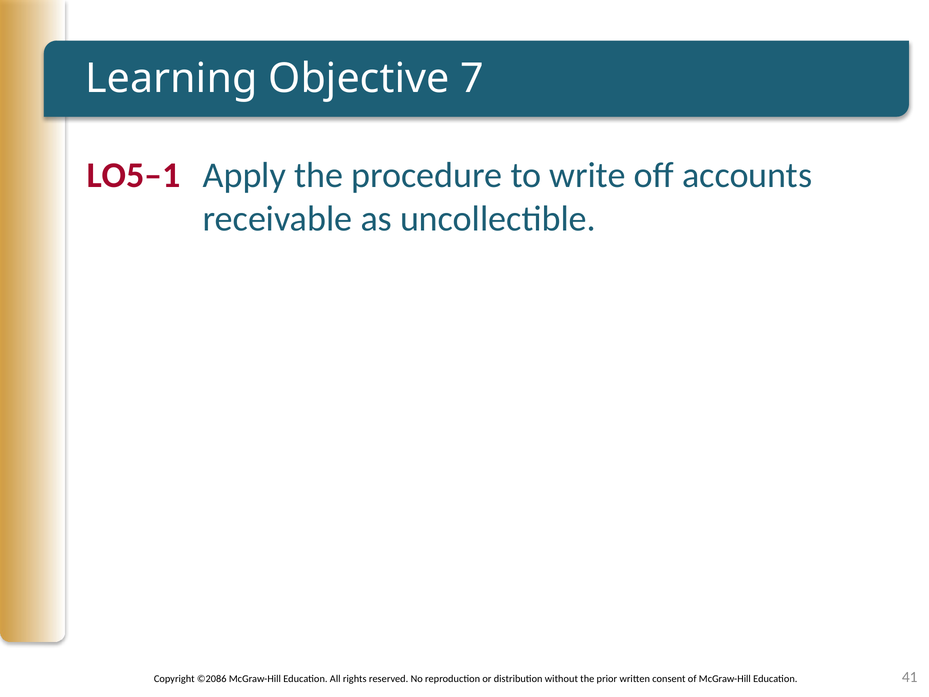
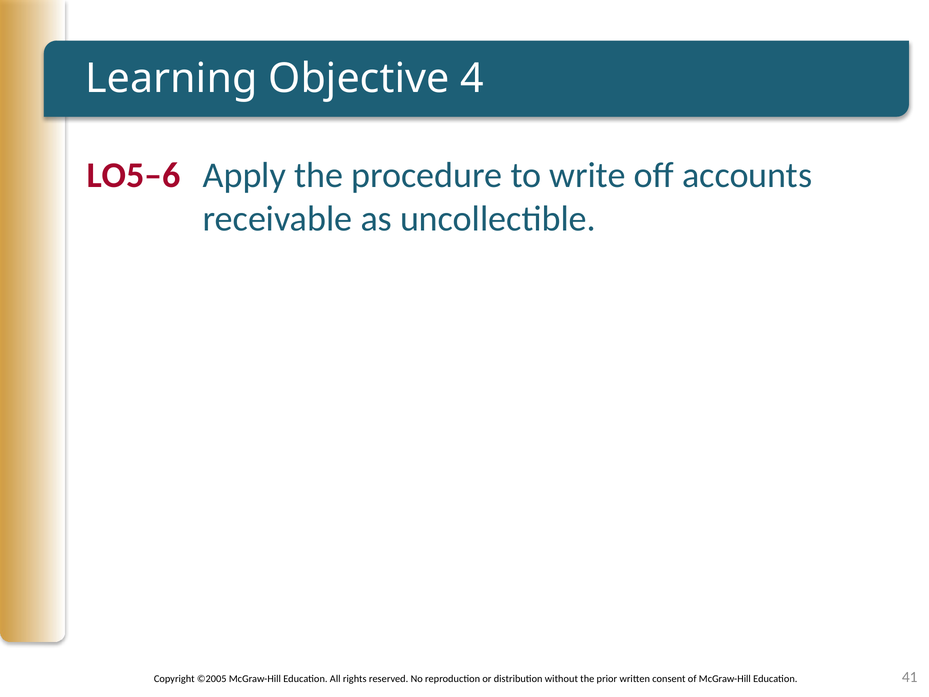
7: 7 -> 4
LO5–1: LO5–1 -> LO5–6
©2086: ©2086 -> ©2005
